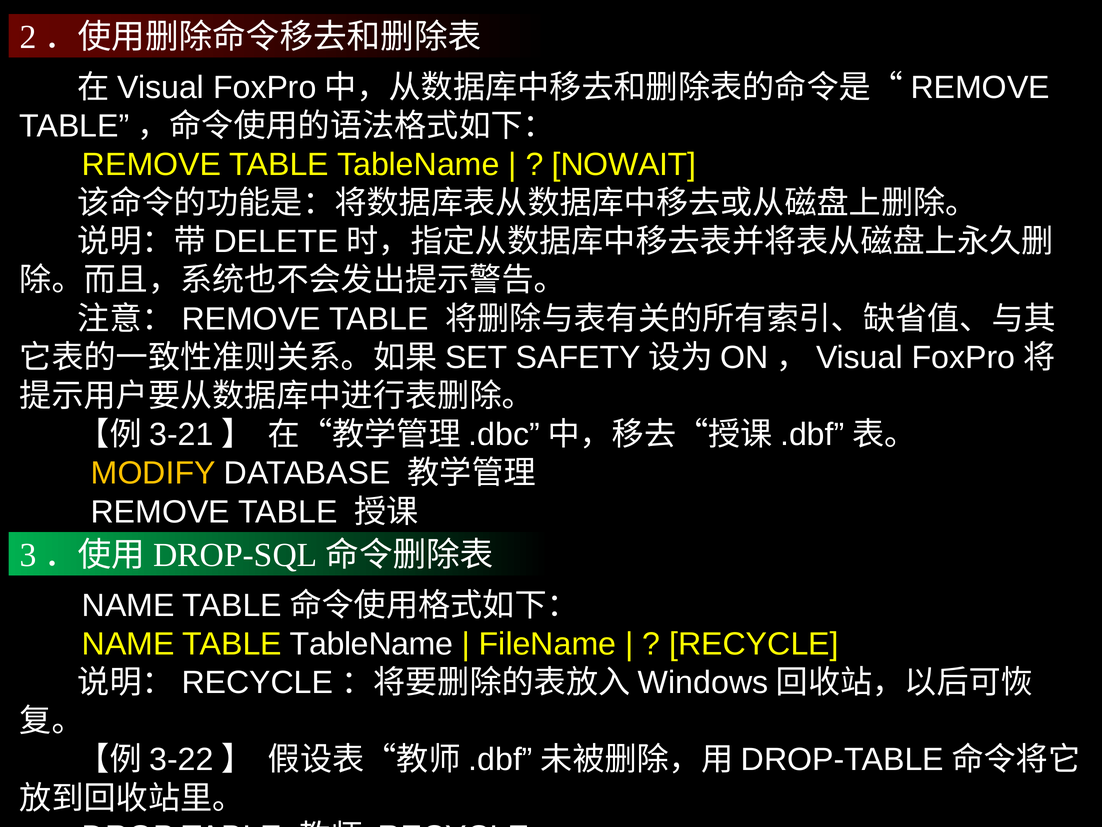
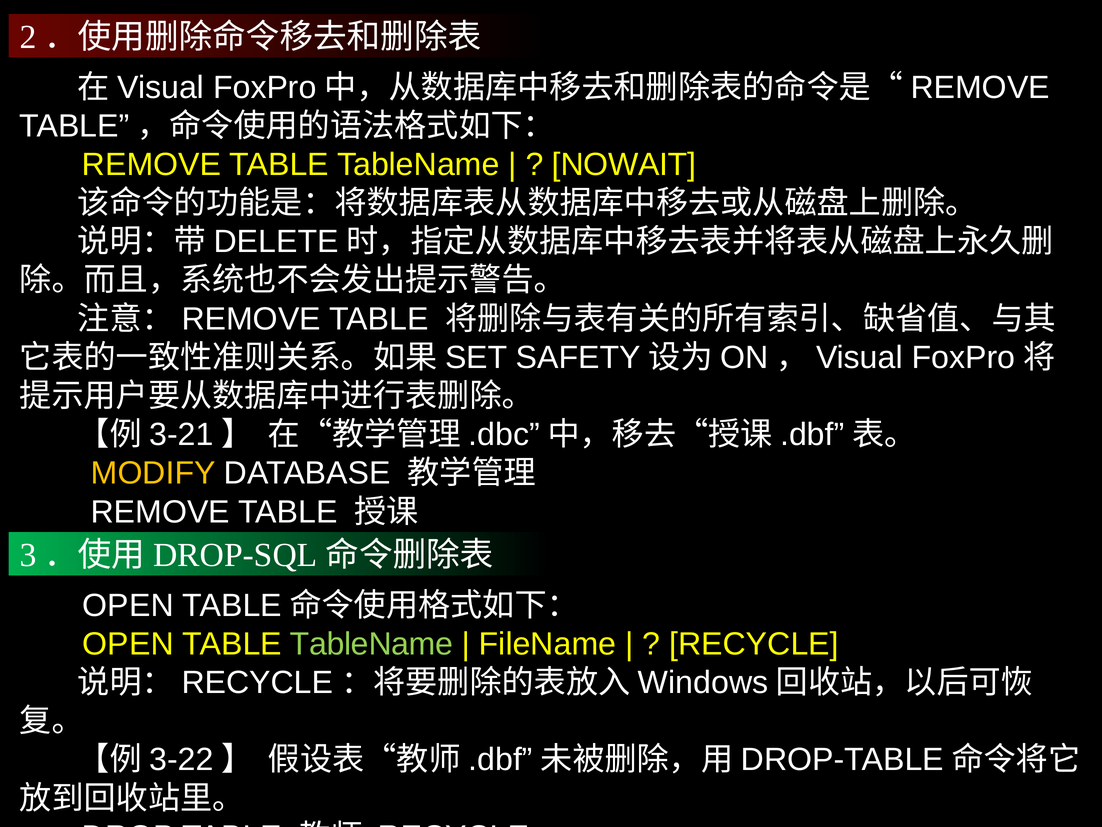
NAME at (128, 605): NAME -> OPEN
NAME at (128, 644): NAME -> OPEN
TableName at (372, 644) colour: white -> light green
